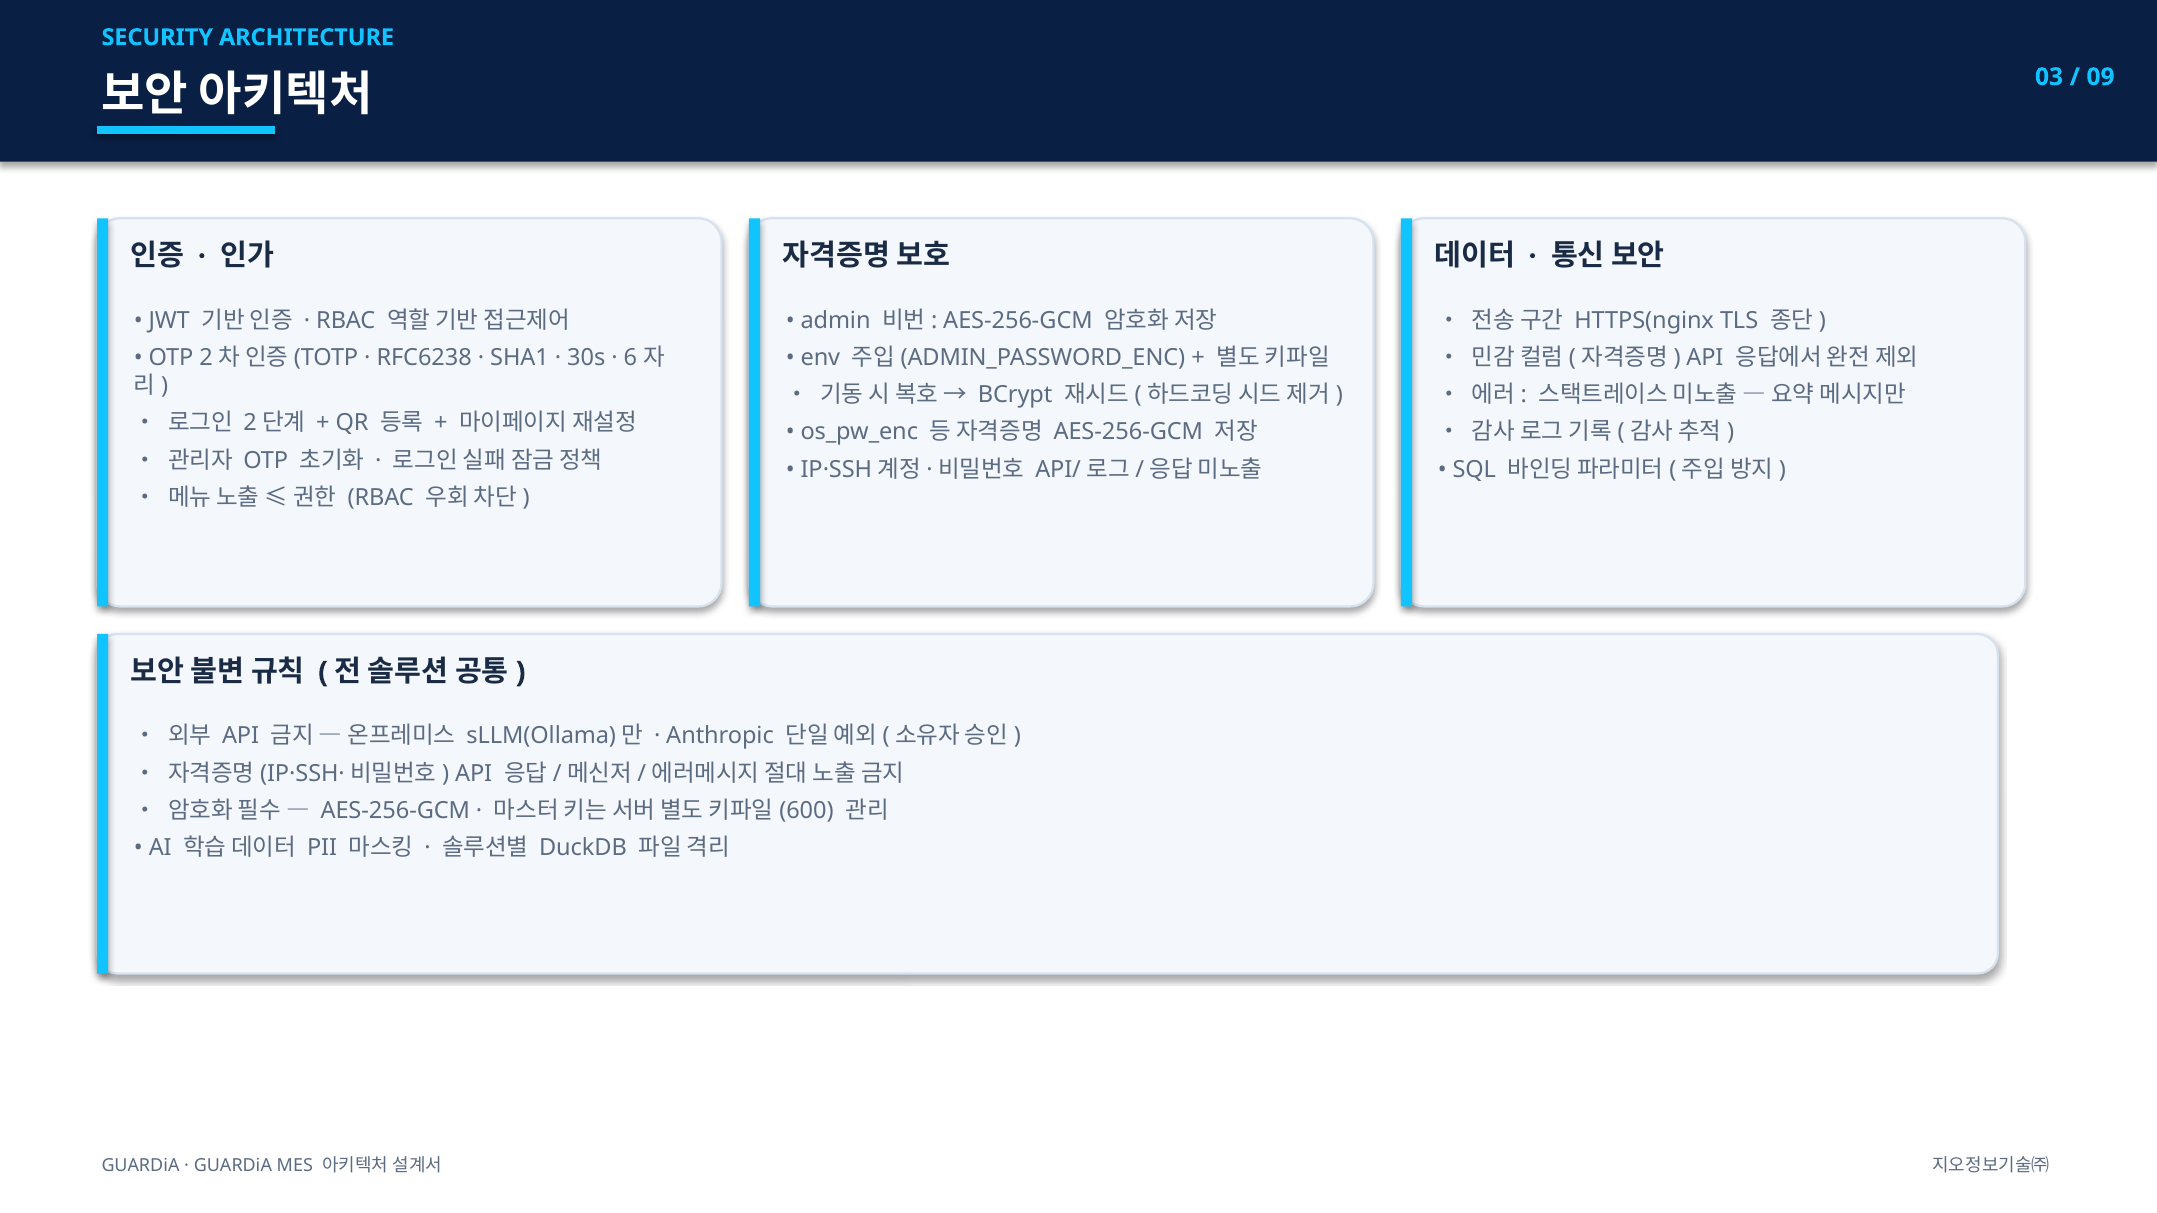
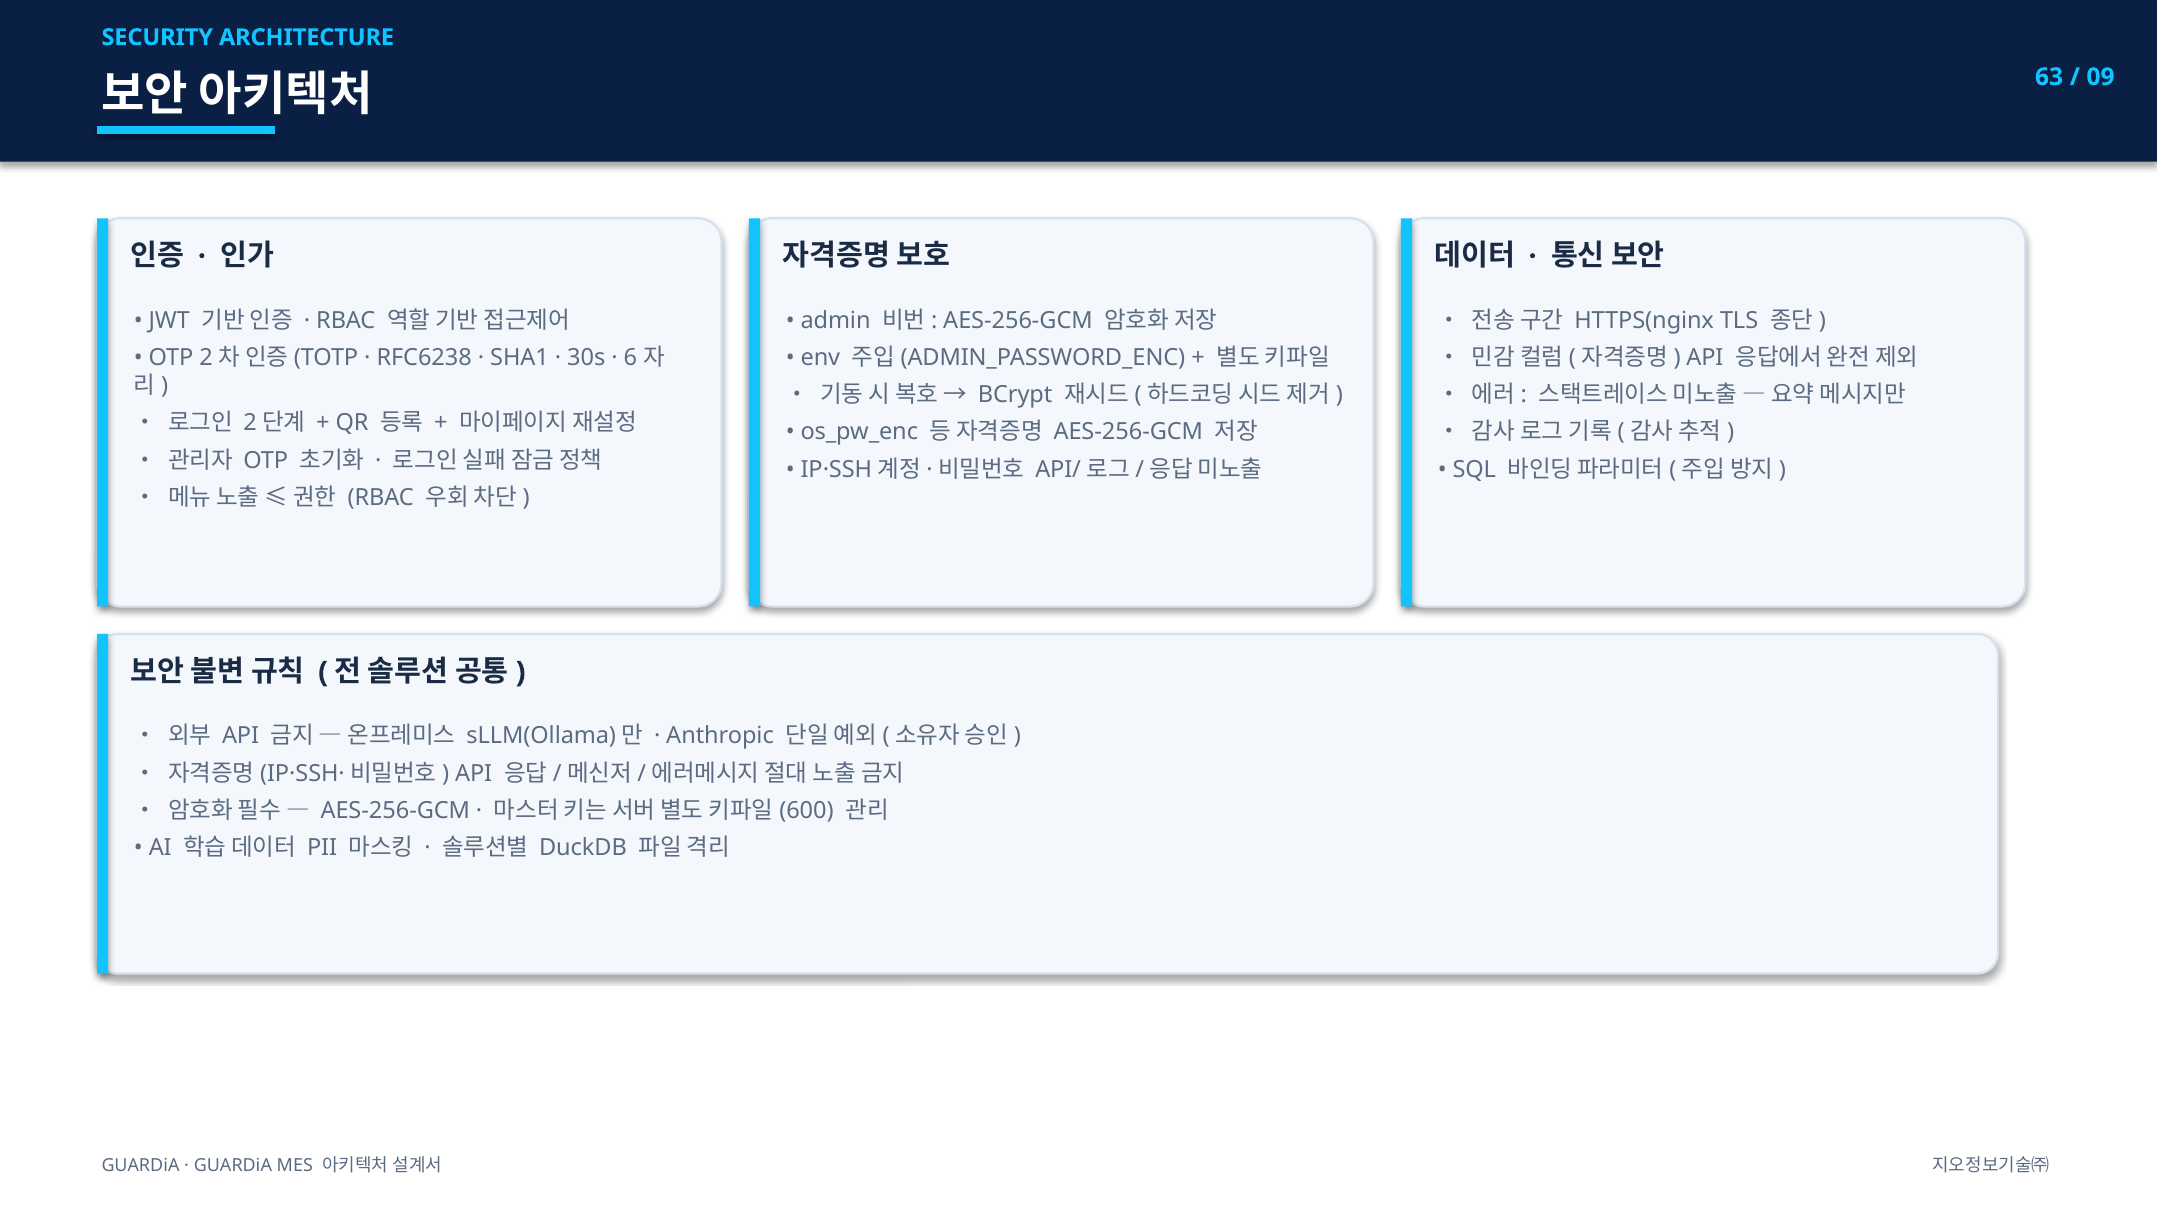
03: 03 -> 63
